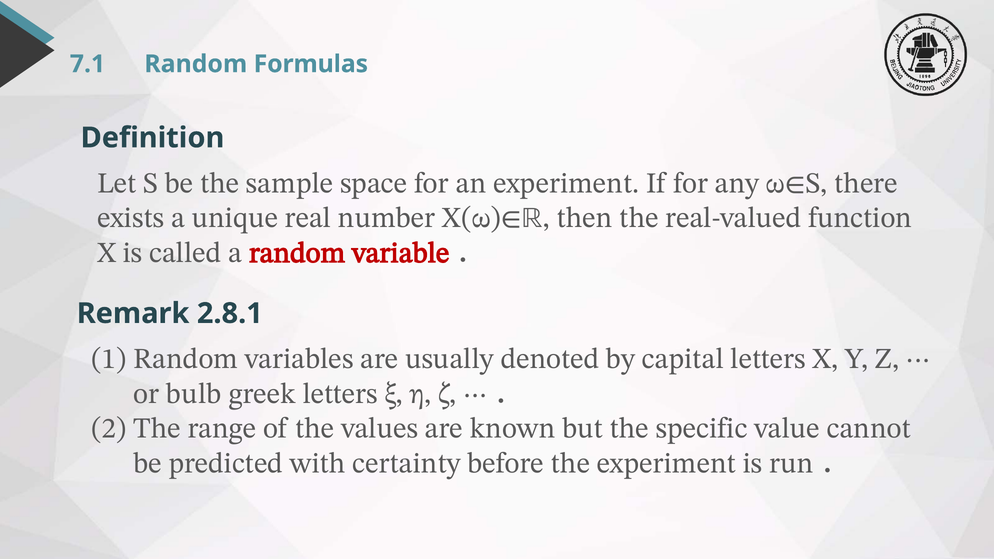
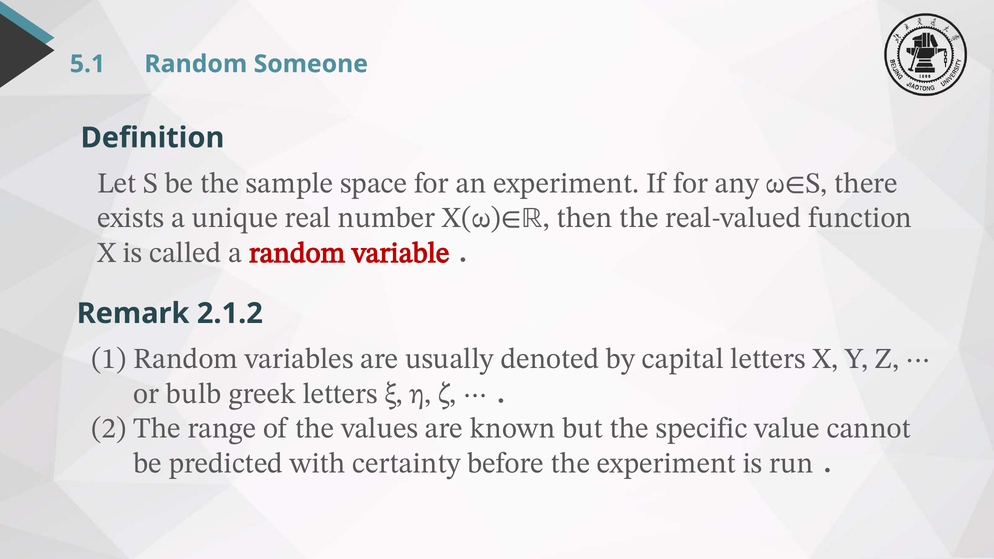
7.1: 7.1 -> 5.1
Formulas: Formulas -> Someone
2.8.1: 2.8.1 -> 2.1.2
